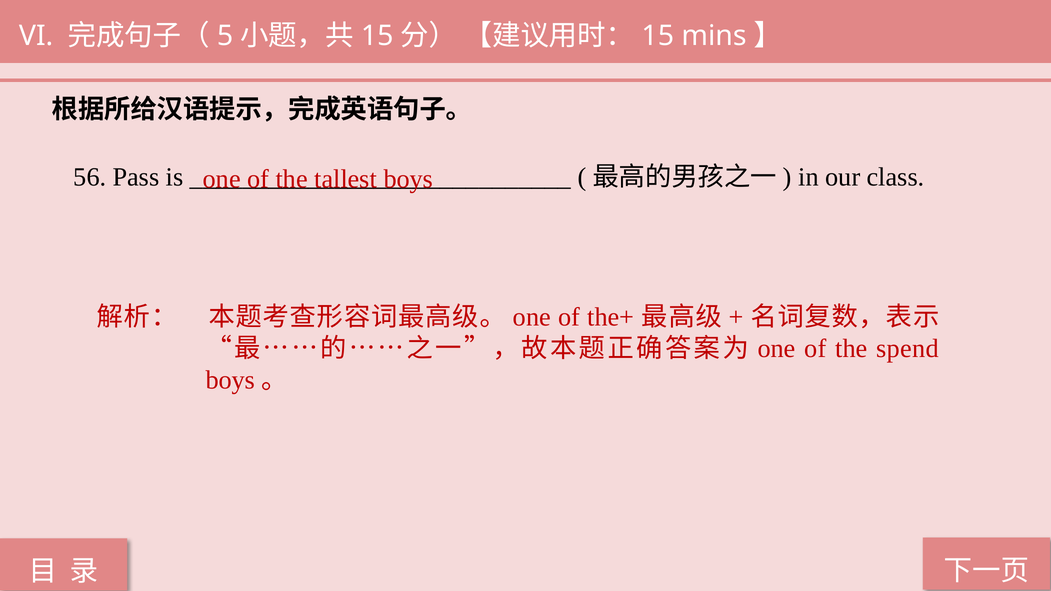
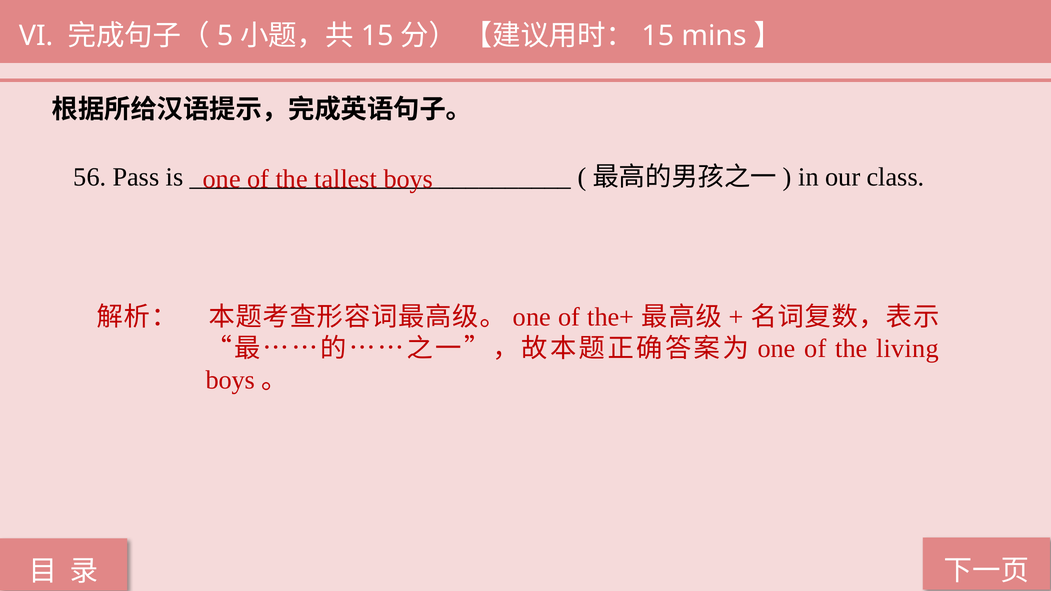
spend: spend -> living
